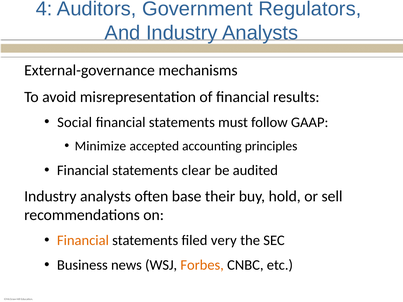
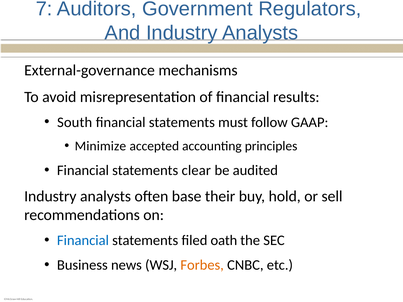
4: 4 -> 7
Social: Social -> South
Financial at (83, 241) colour: orange -> blue
very: very -> oath
